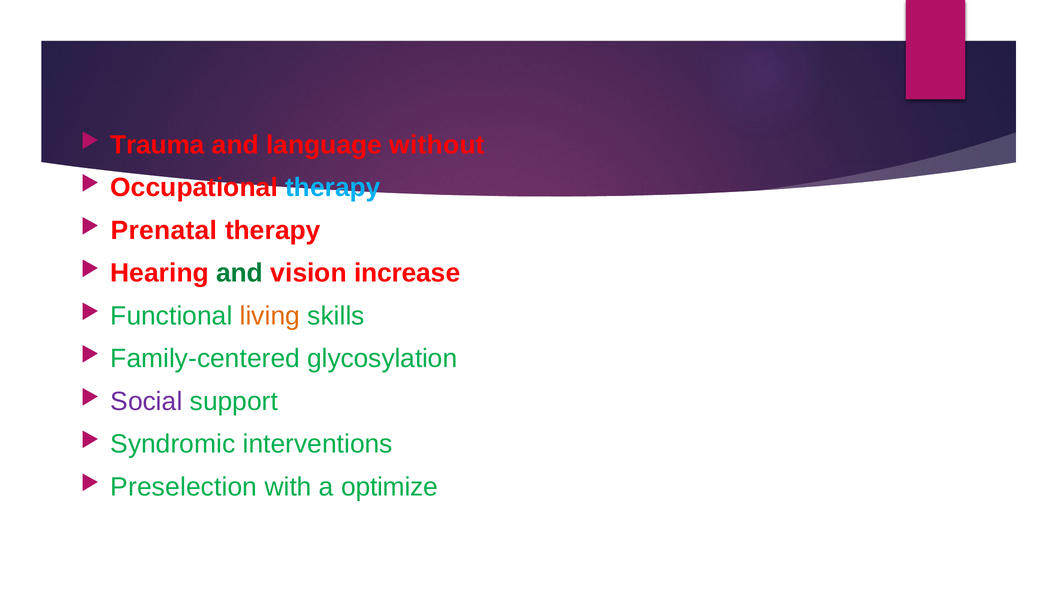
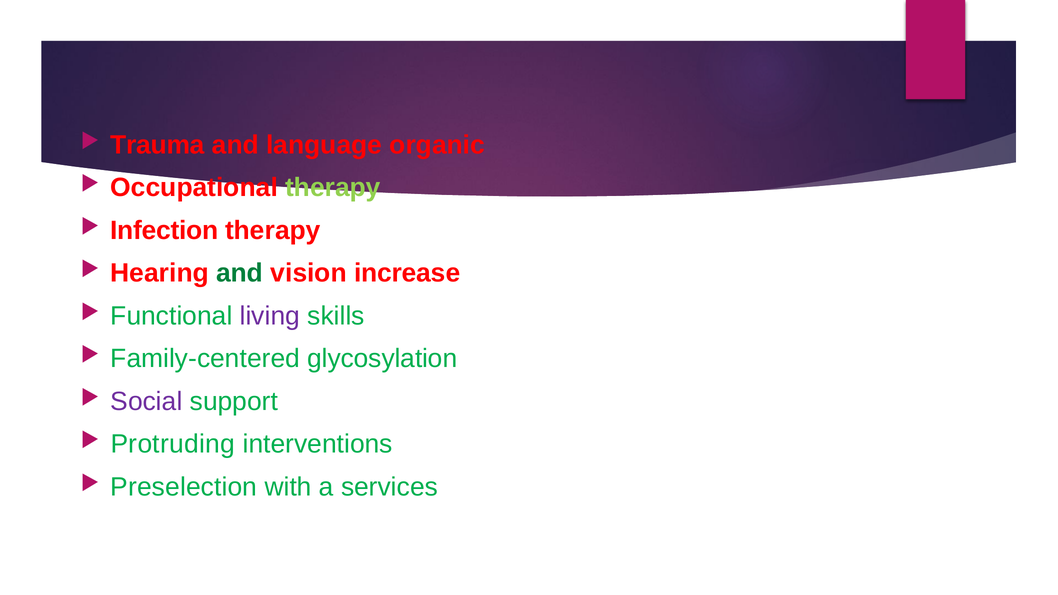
without: without -> organic
therapy at (333, 188) colour: light blue -> light green
Prenatal: Prenatal -> Infection
living colour: orange -> purple
Syndromic: Syndromic -> Protruding
optimize: optimize -> services
